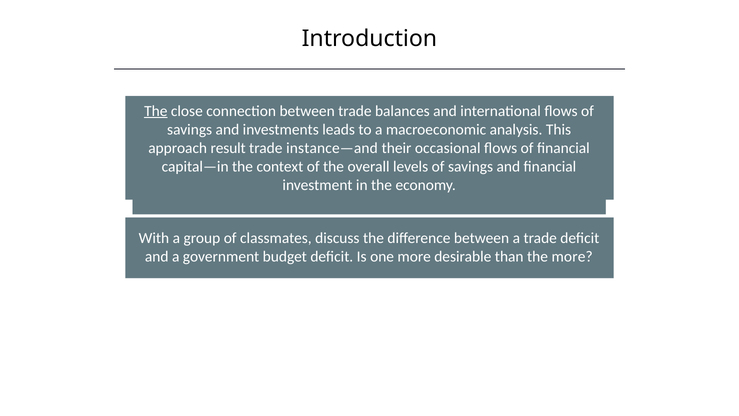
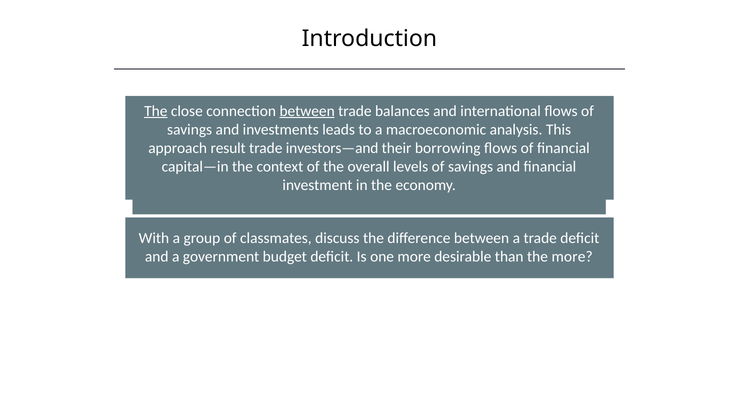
between at (307, 111) underline: none -> present
instance—and: instance—and -> investors—and
occasional: occasional -> borrowing
